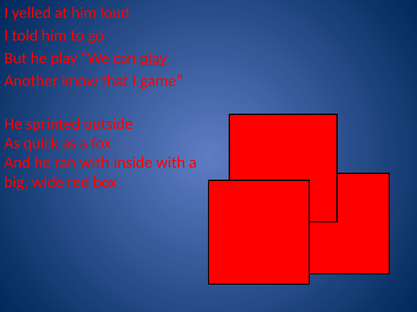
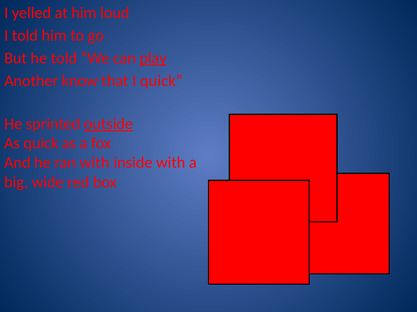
he play: play -> told
I game: game -> quick
outside underline: none -> present
